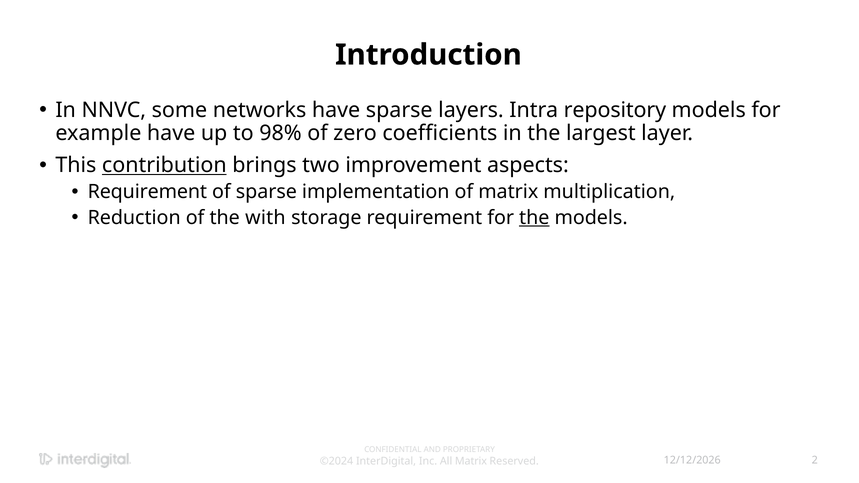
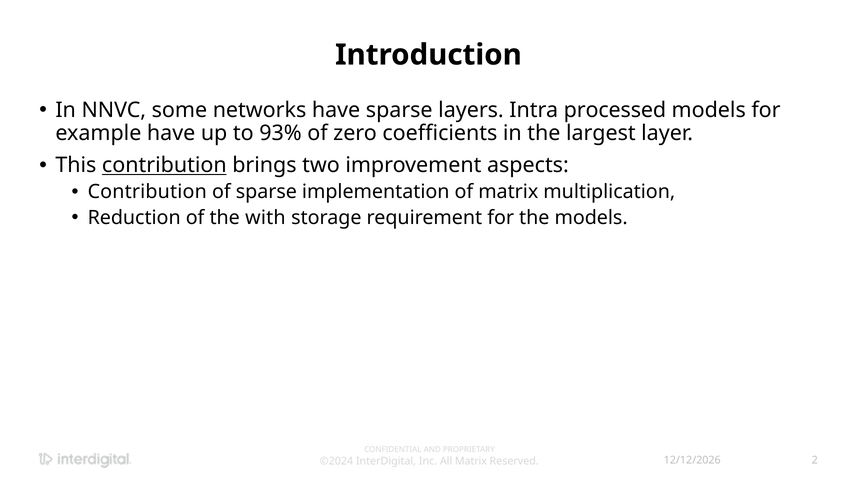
repository: repository -> processed
98%: 98% -> 93%
Requirement at (147, 192): Requirement -> Contribution
the at (534, 218) underline: present -> none
